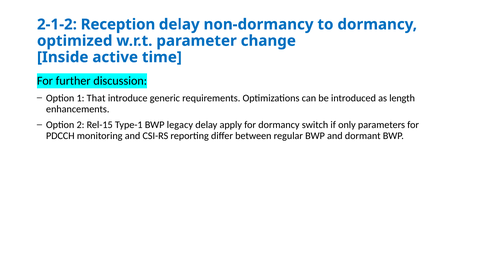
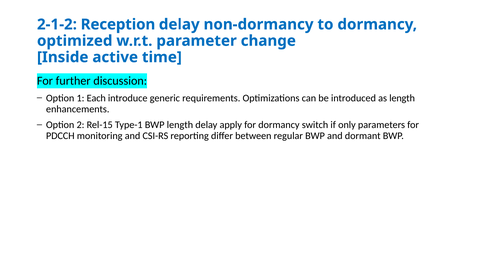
That: That -> Each
BWP legacy: legacy -> length
